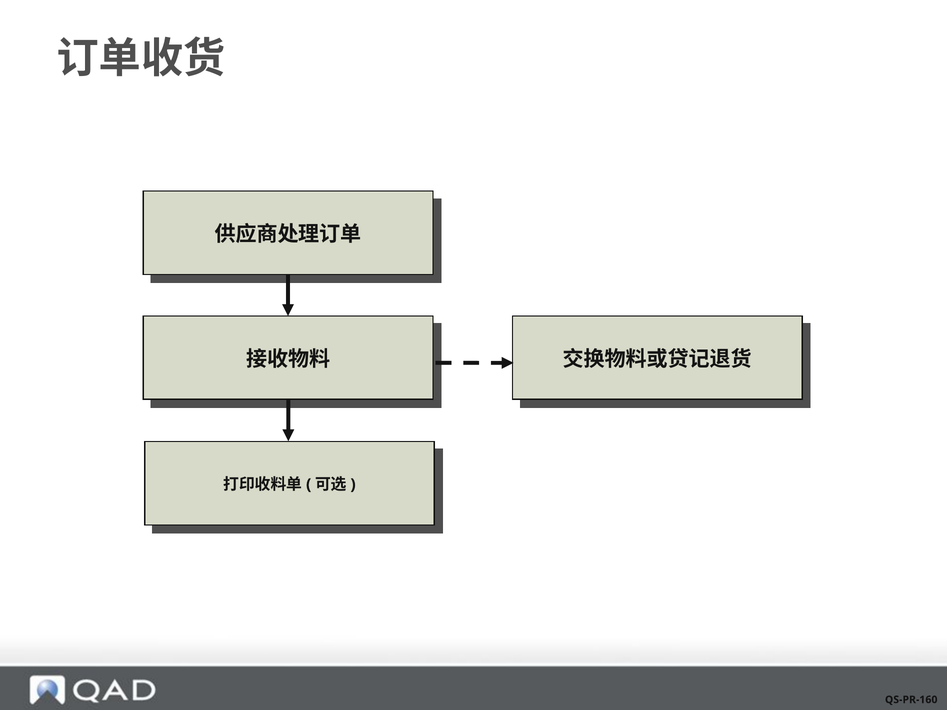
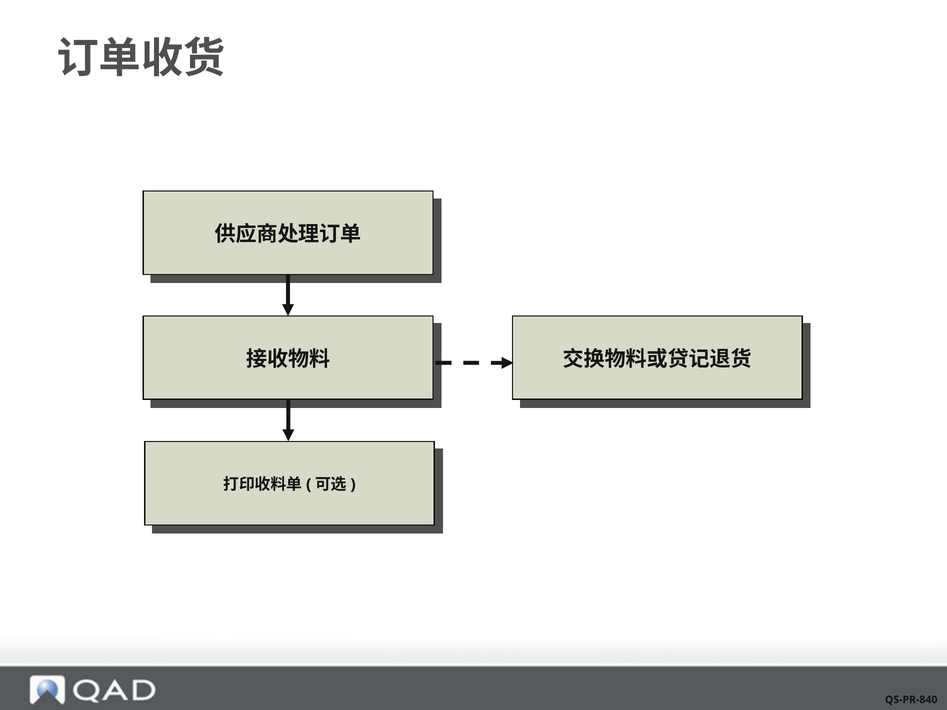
QS-PR-160: QS-PR-160 -> QS-PR-840
